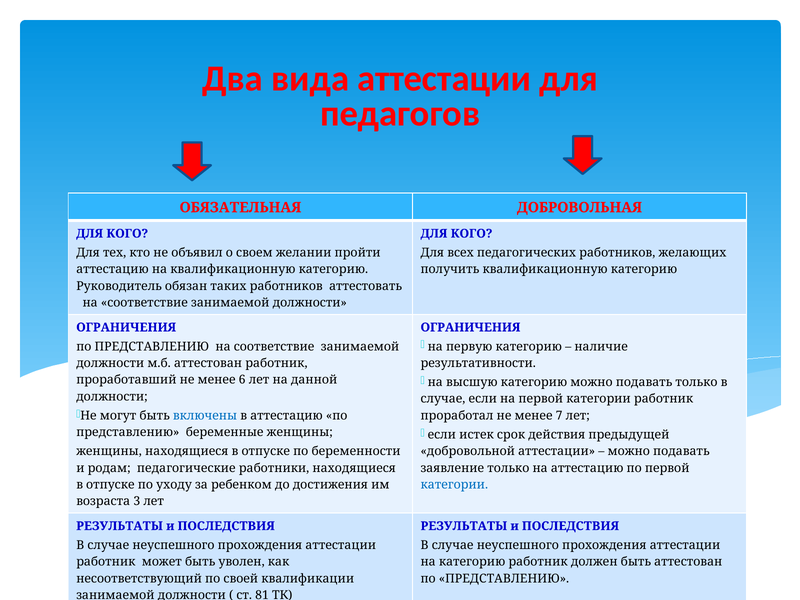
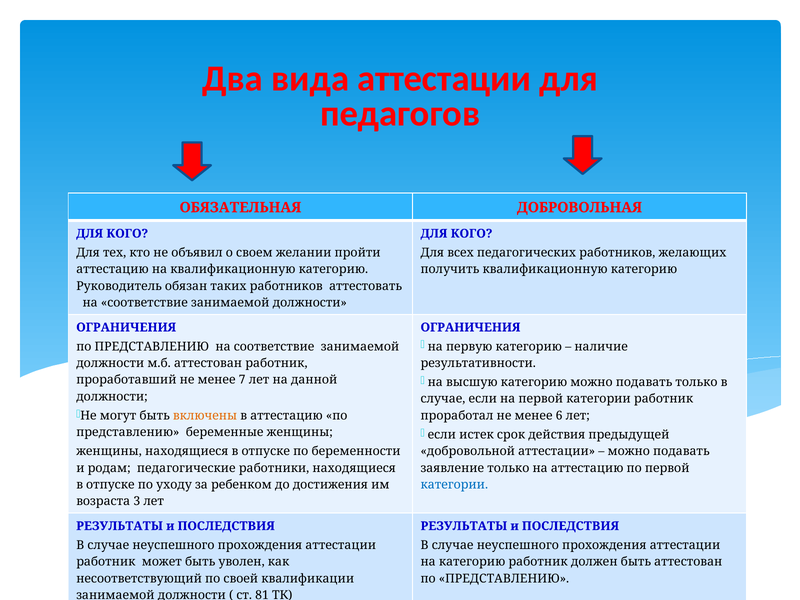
6: 6 -> 7
включены colour: blue -> orange
7: 7 -> 6
